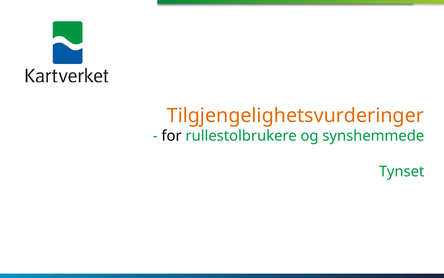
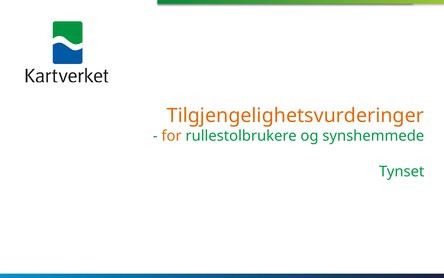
for colour: black -> orange
